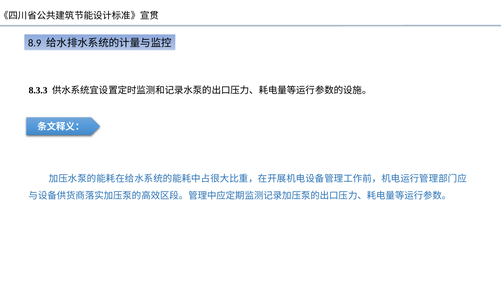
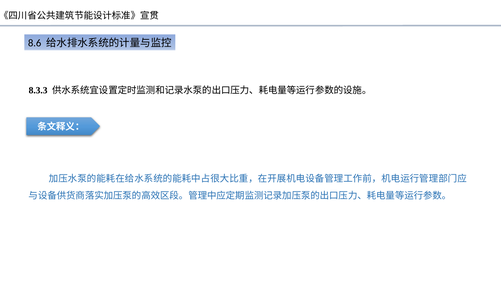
8.9: 8.9 -> 8.6
